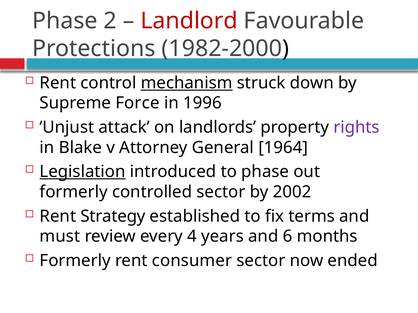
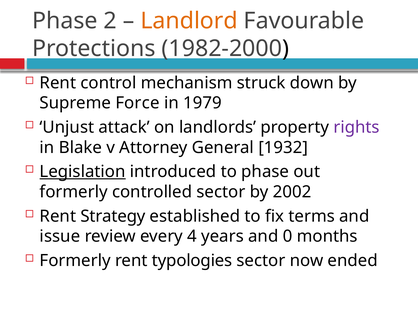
Landlord colour: red -> orange
mechanism underline: present -> none
1996: 1996 -> 1979
1964: 1964 -> 1932
must: must -> issue
6: 6 -> 0
consumer: consumer -> typologies
